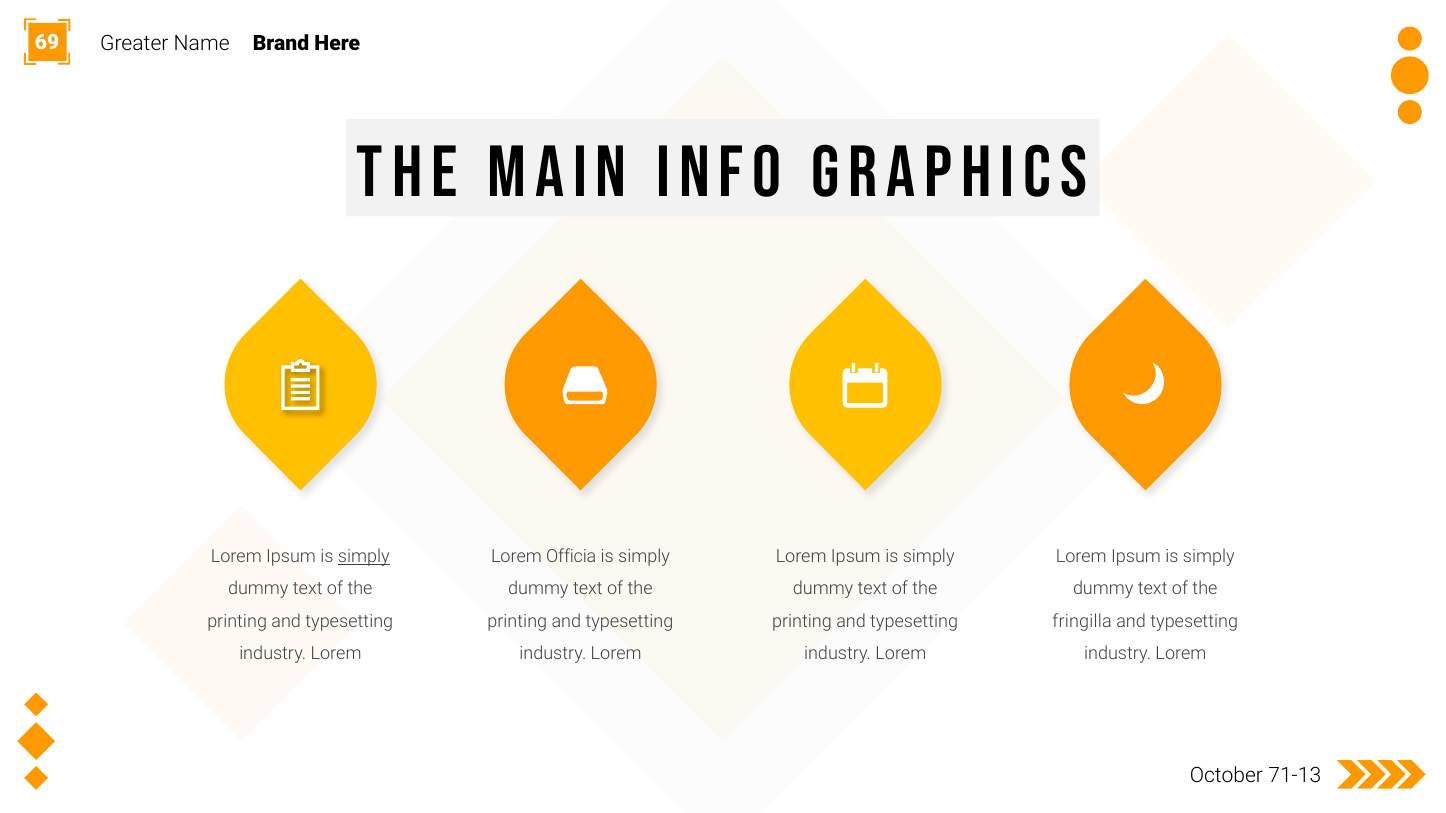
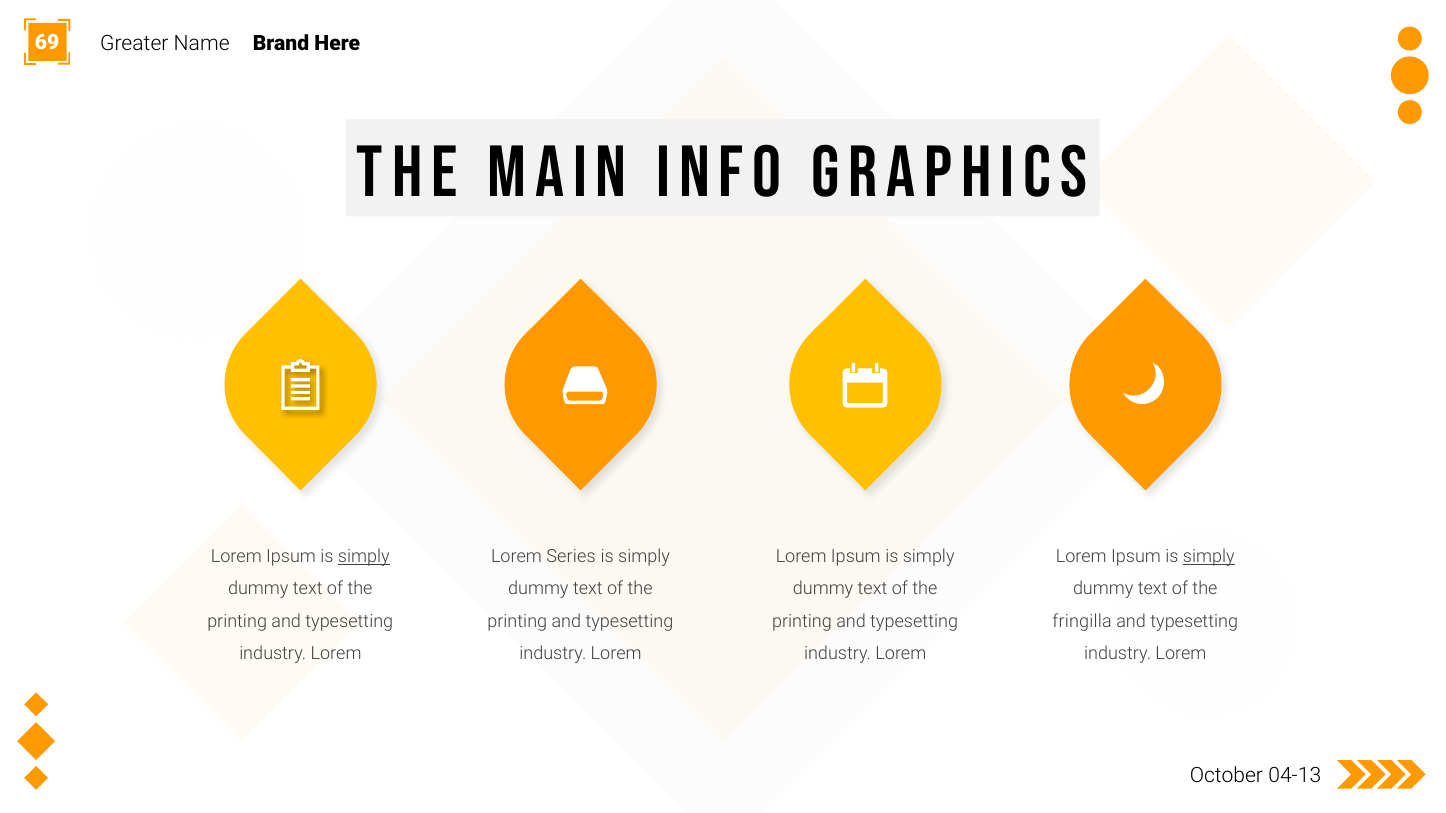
Officia: Officia -> Series
simply at (1209, 557) underline: none -> present
71-13: 71-13 -> 04-13
